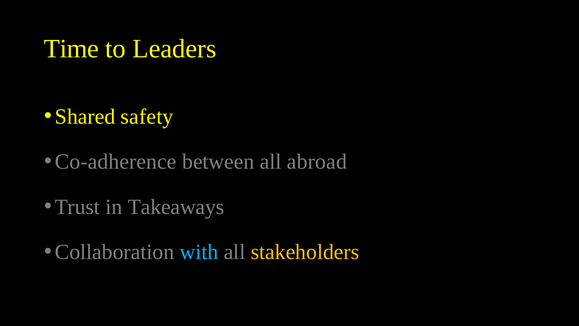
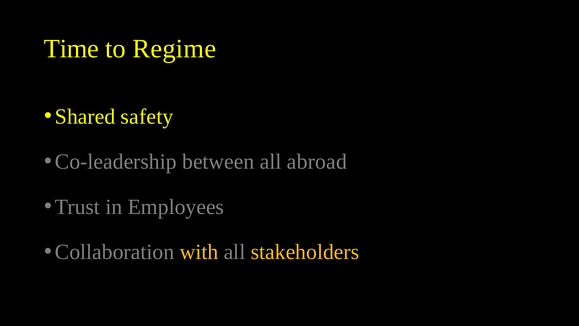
Leaders: Leaders -> Regime
Co-adherence: Co-adherence -> Co-leadership
Takeaways: Takeaways -> Employees
with colour: light blue -> yellow
